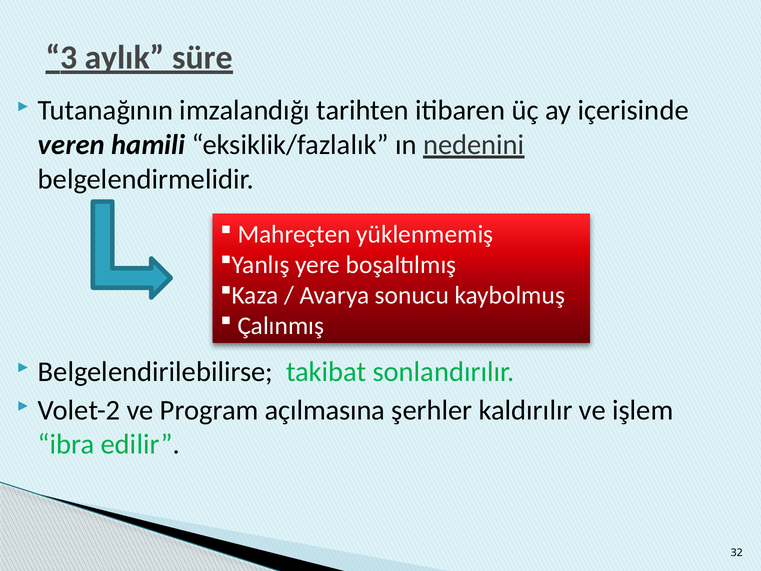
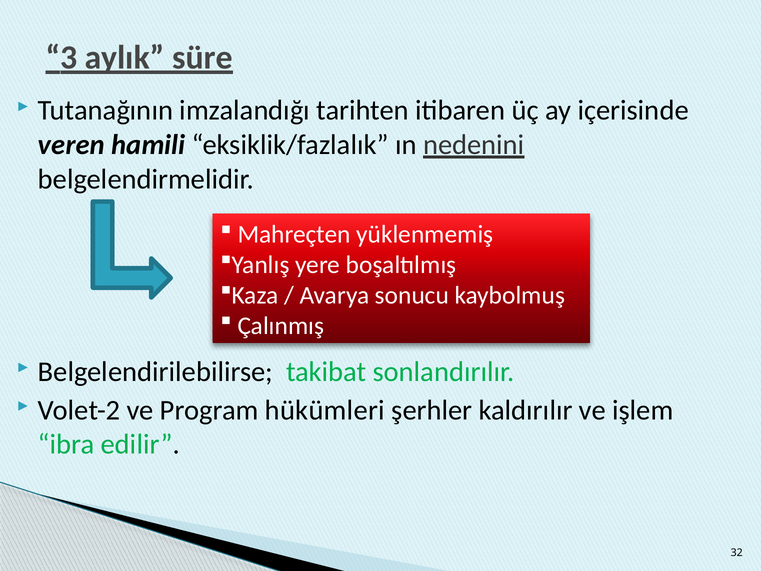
açılmasına: açılmasına -> hükümleri
